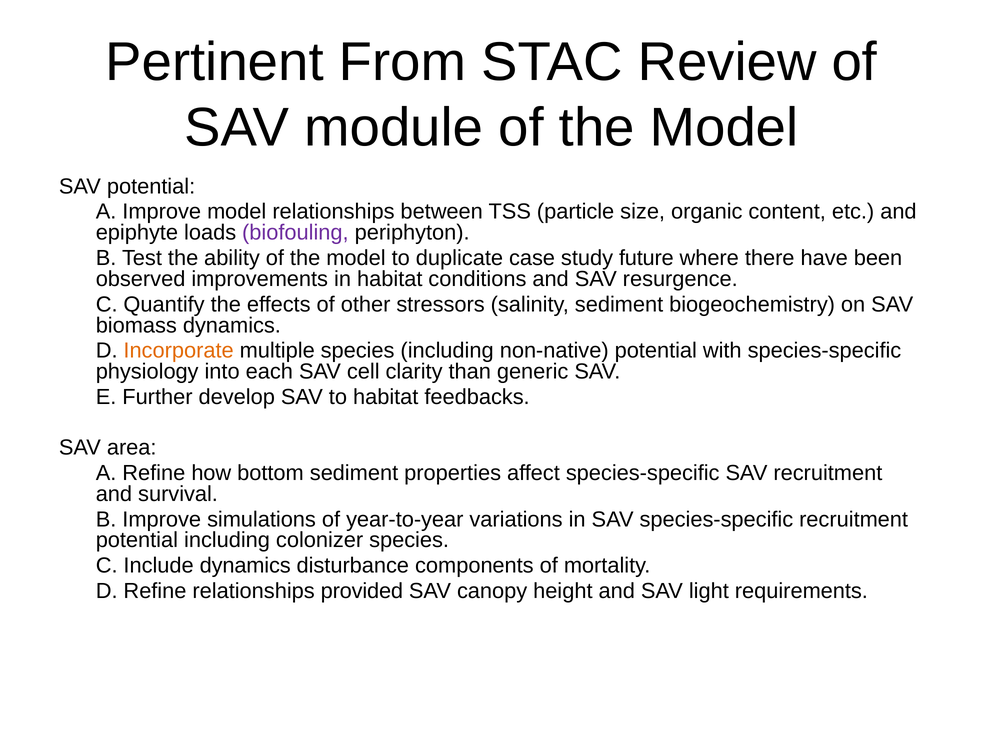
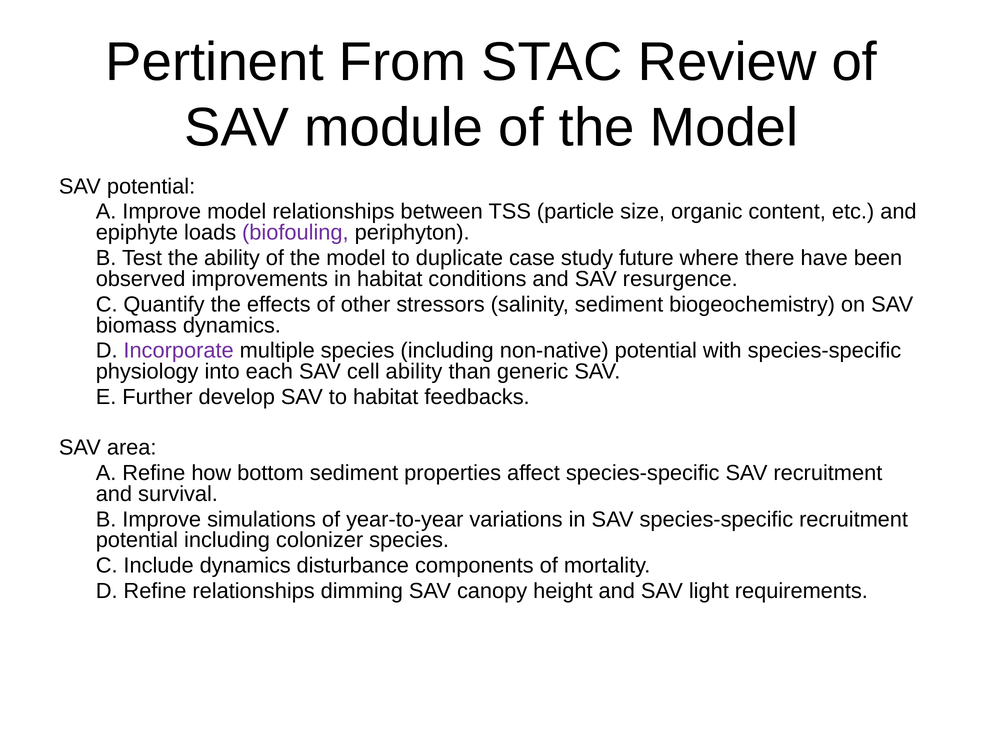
Incorporate colour: orange -> purple
cell clarity: clarity -> ability
provided: provided -> dimming
